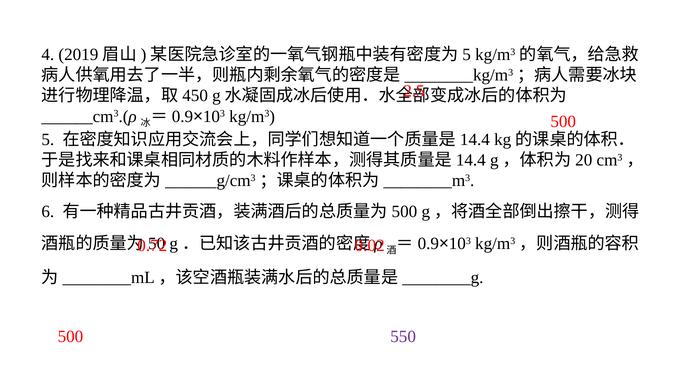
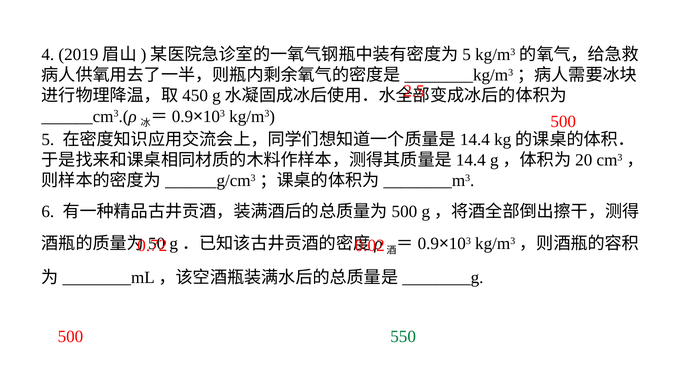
550 colour: purple -> green
